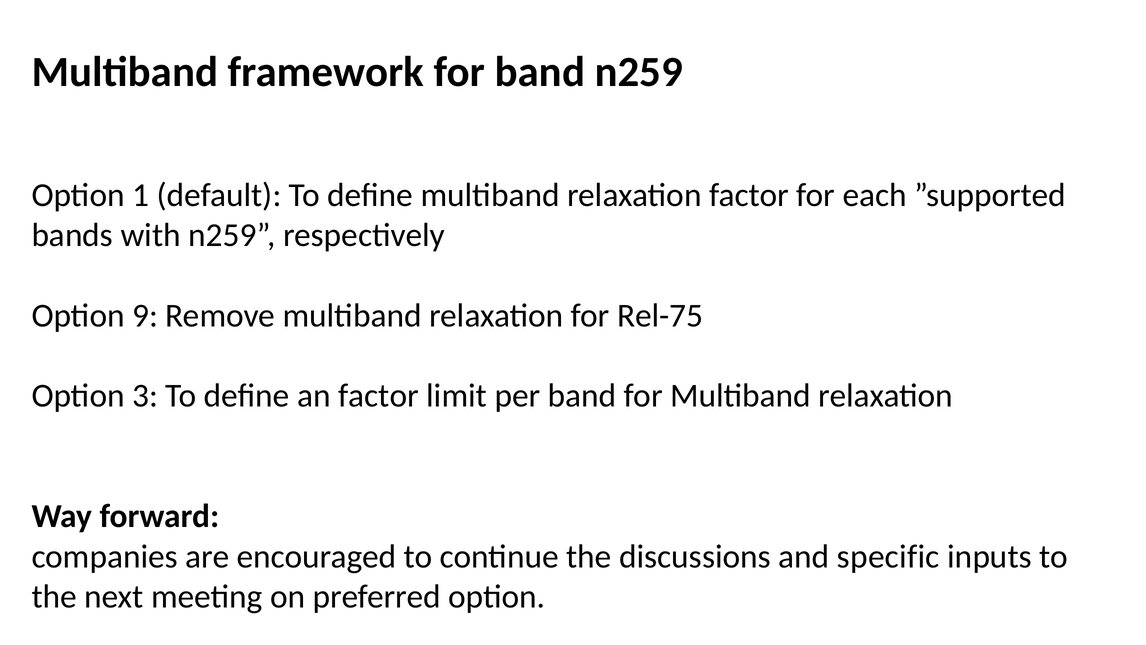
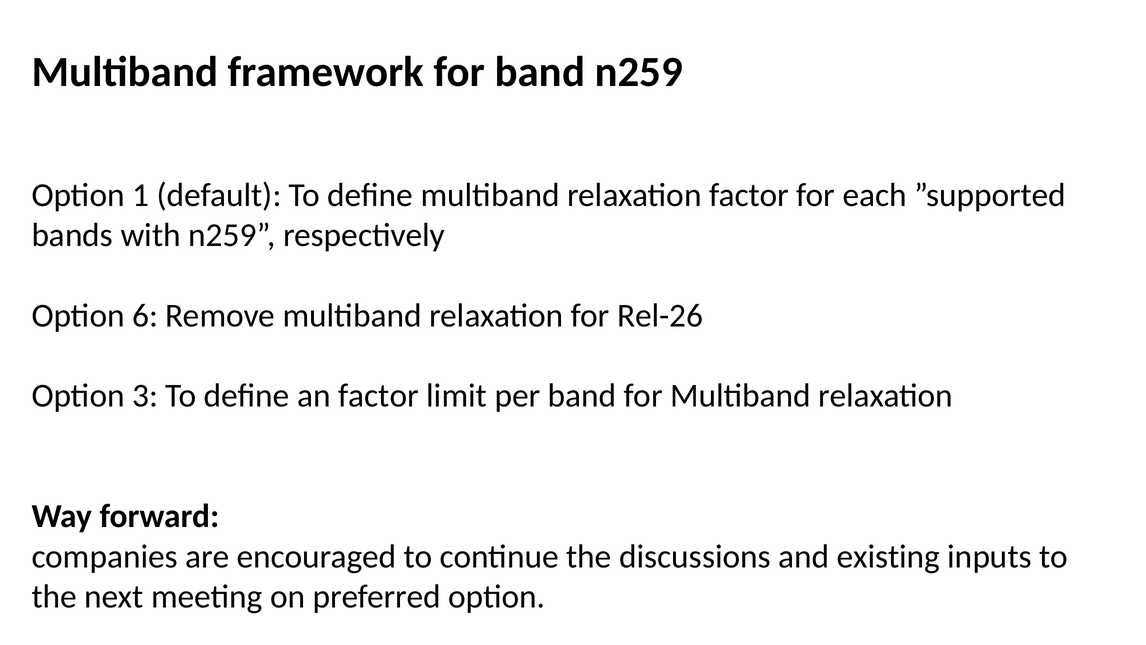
9: 9 -> 6
Rel-75: Rel-75 -> Rel-26
specific: specific -> existing
